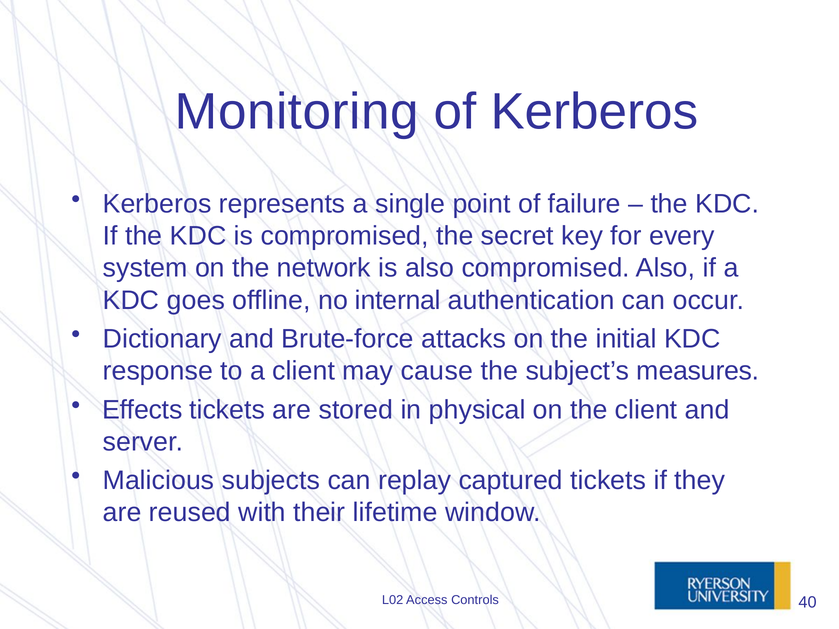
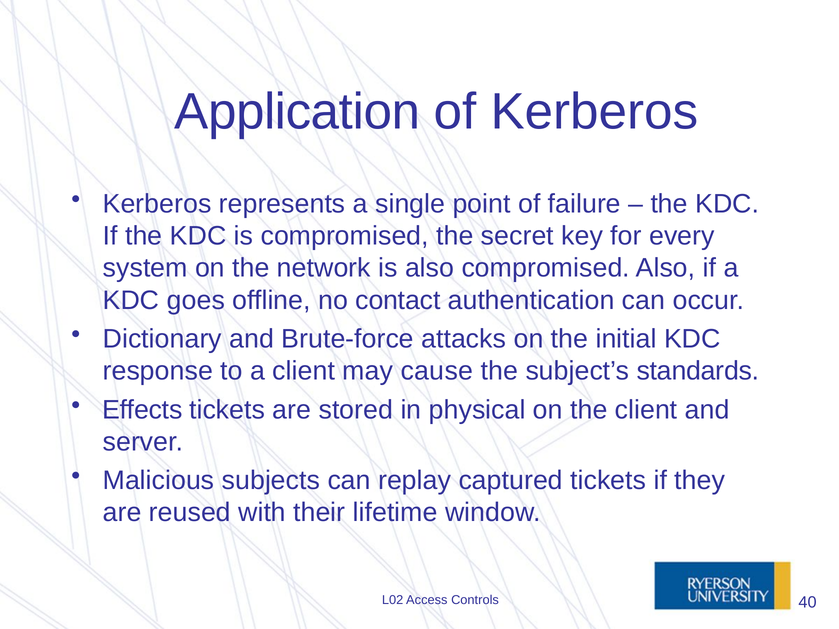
Monitoring: Monitoring -> Application
internal: internal -> contact
measures: measures -> standards
